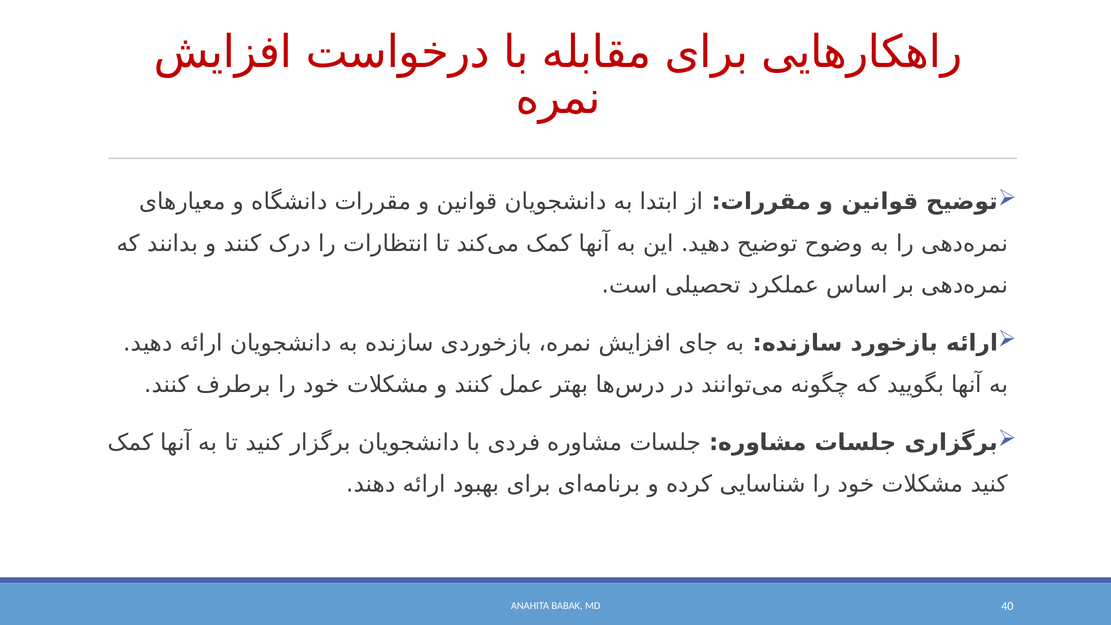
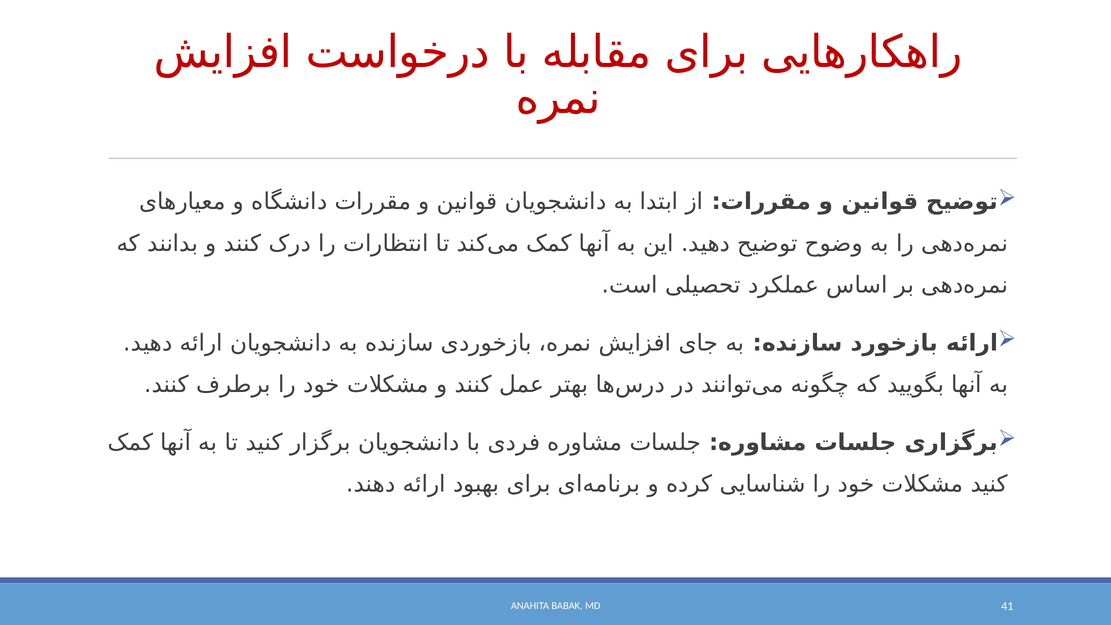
40: 40 -> 41
